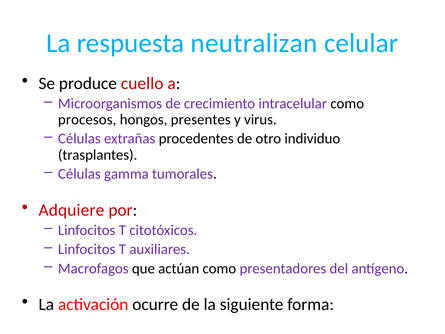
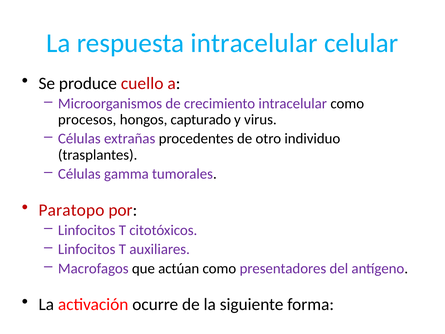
respuesta neutralizan: neutralizan -> intracelular
presentes: presentes -> capturado
Adquiere: Adquiere -> Paratopo
